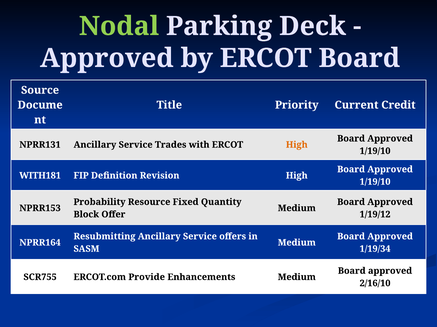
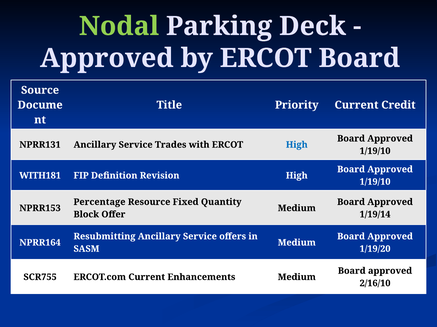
High at (297, 145) colour: orange -> blue
Probability: Probability -> Percentage
1/19/12: 1/19/12 -> 1/19/14
1/19/34: 1/19/34 -> 1/19/20
ERCOT.com Provide: Provide -> Current
